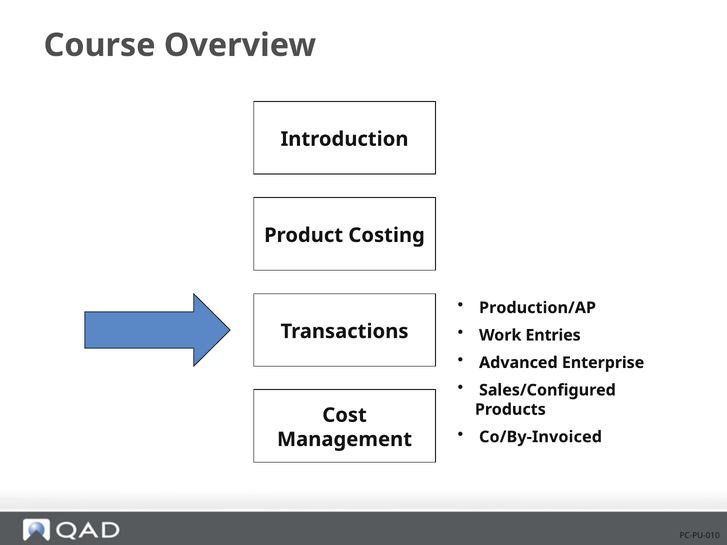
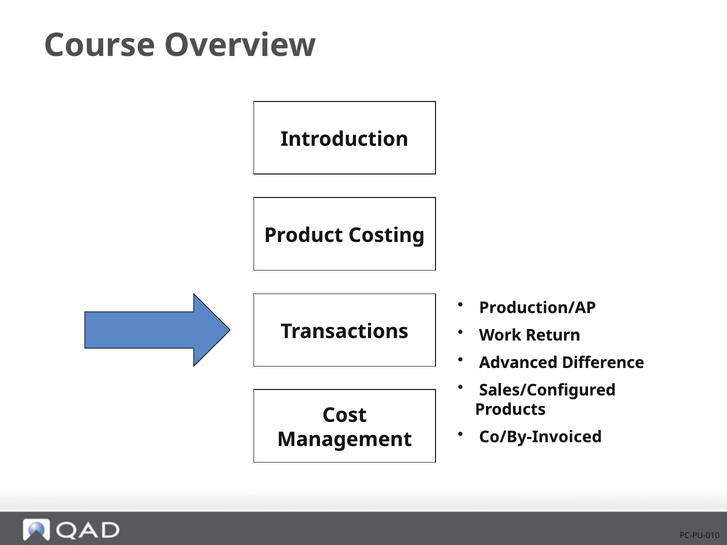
Entries: Entries -> Return
Enterprise: Enterprise -> Difference
